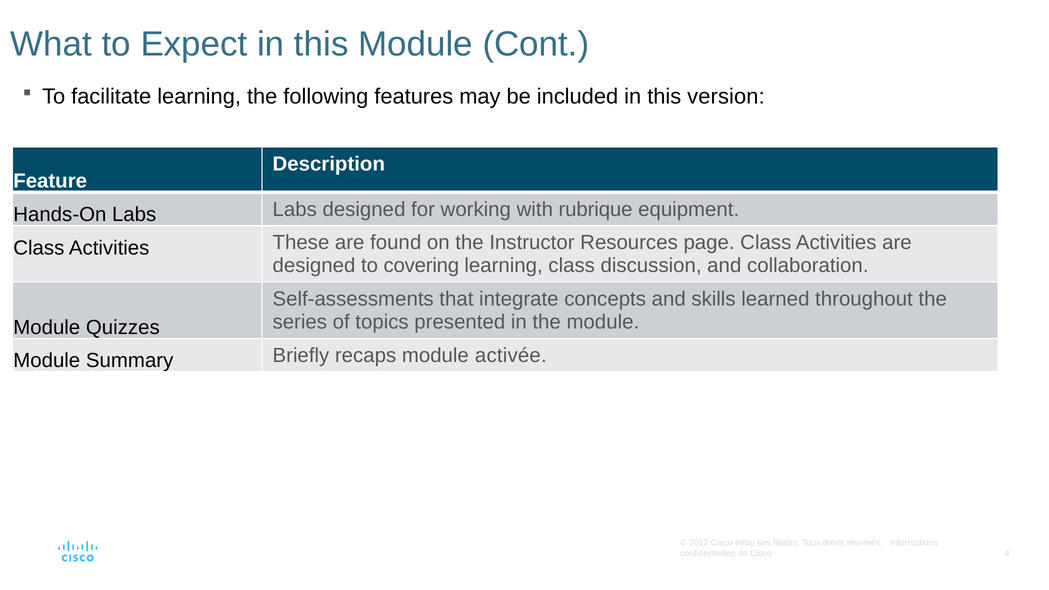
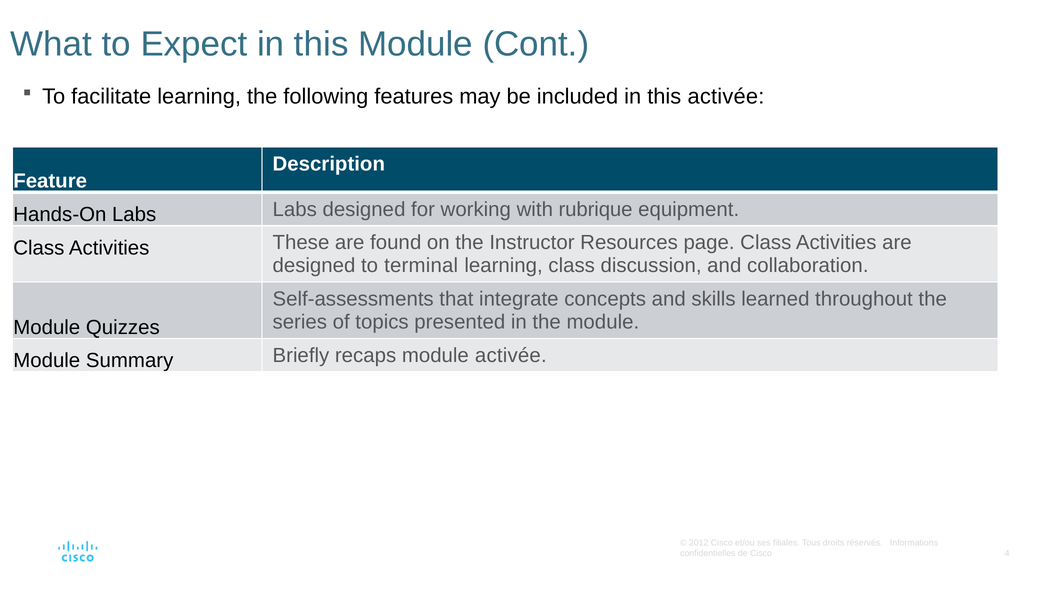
this version: version -> activée
covering: covering -> terminal
